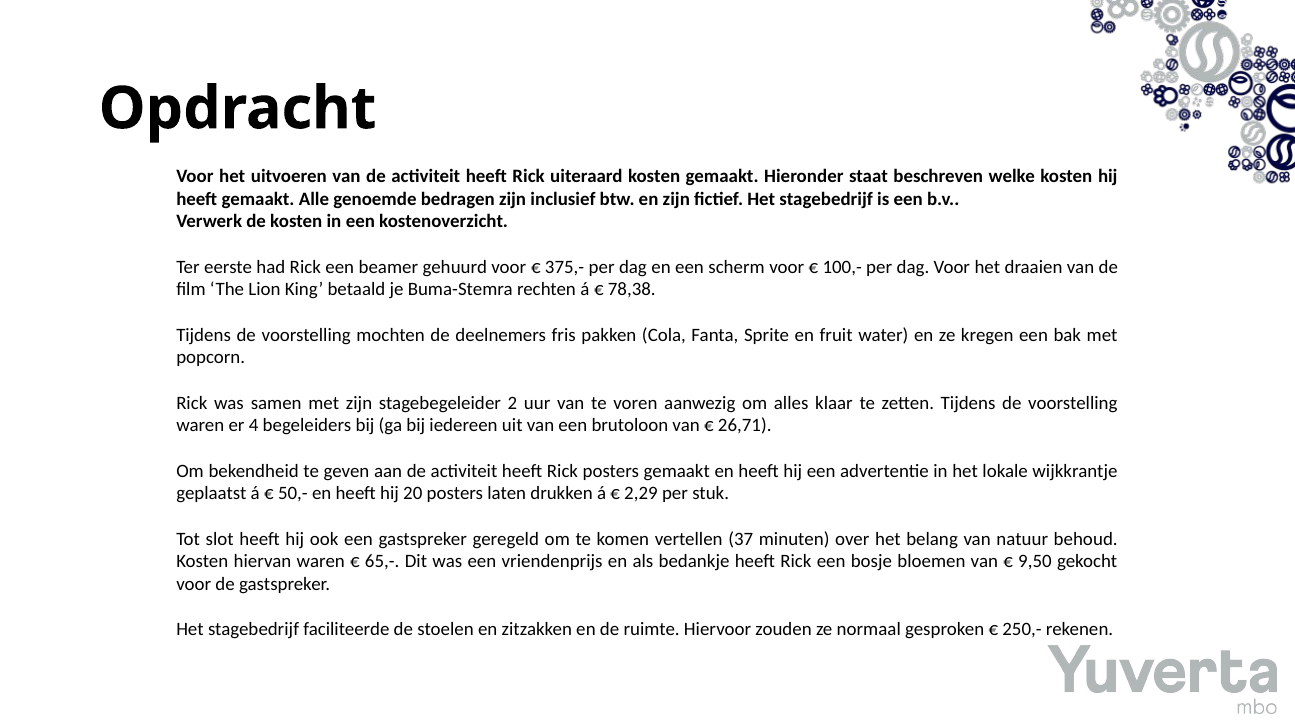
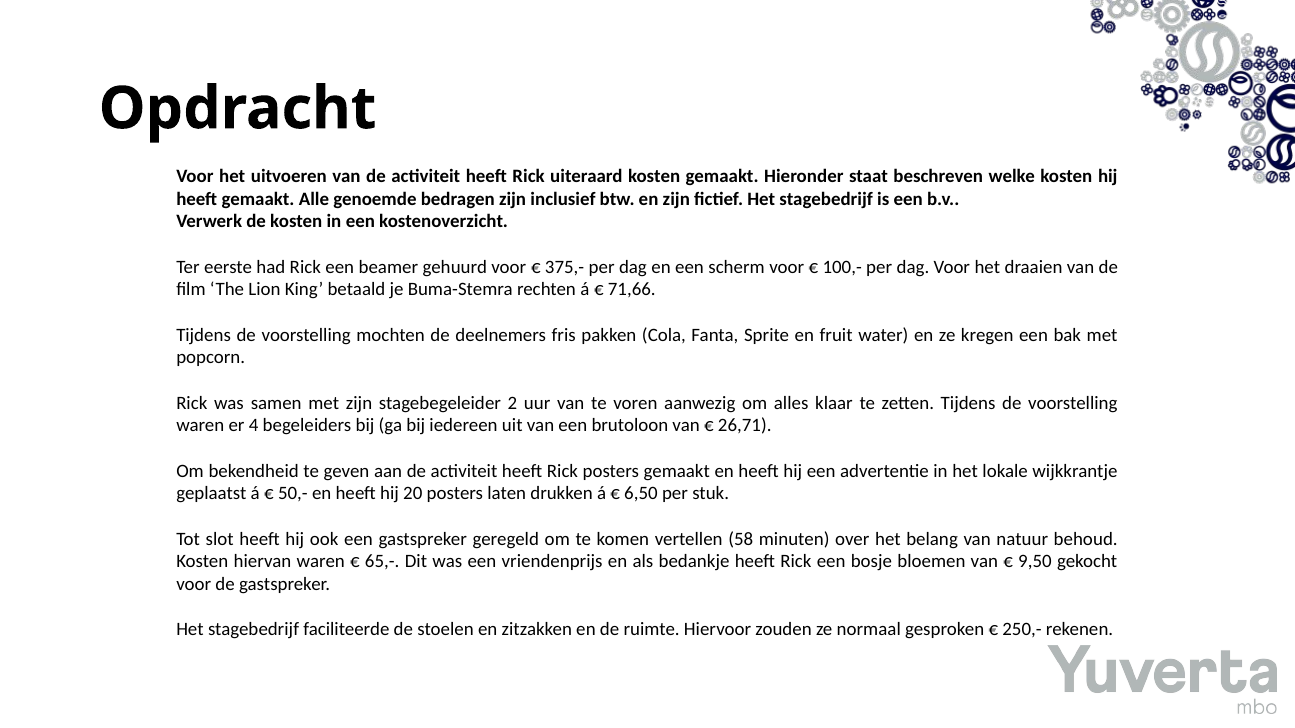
78,38: 78,38 -> 71,66
2,29: 2,29 -> 6,50
37: 37 -> 58
